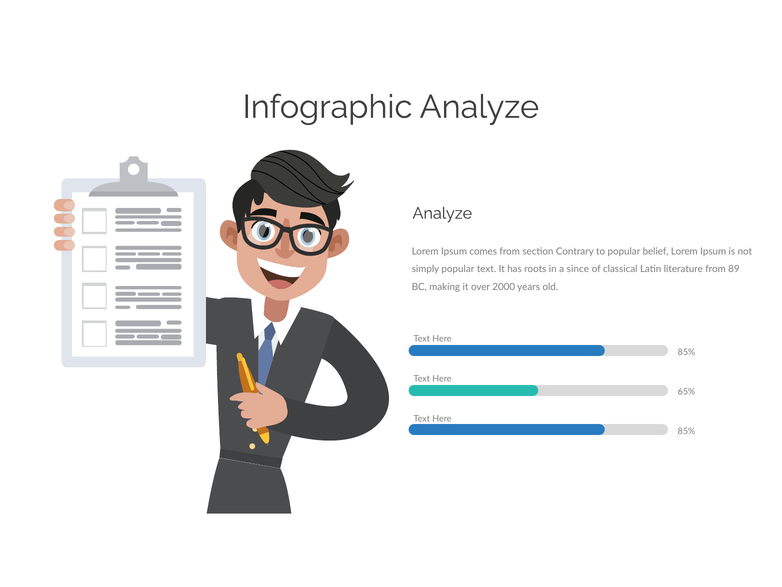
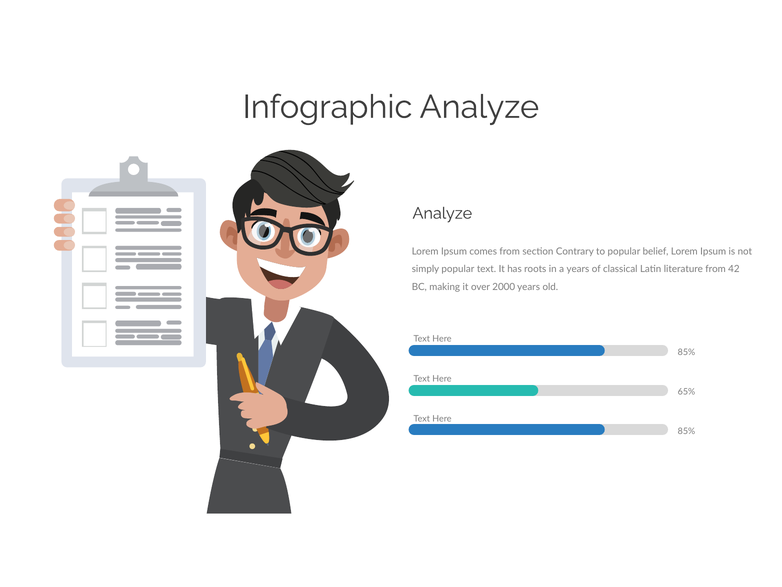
a since: since -> years
89: 89 -> 42
